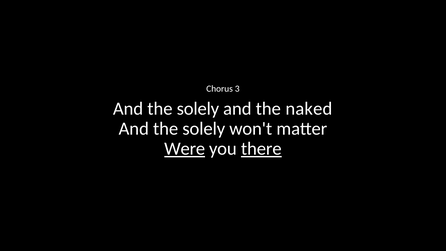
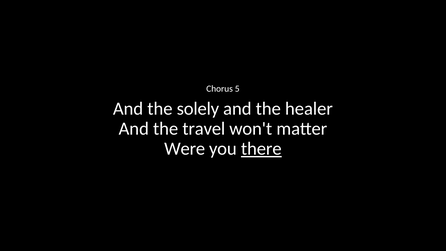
3: 3 -> 5
naked: naked -> healer
solely at (204, 129): solely -> travel
Were underline: present -> none
